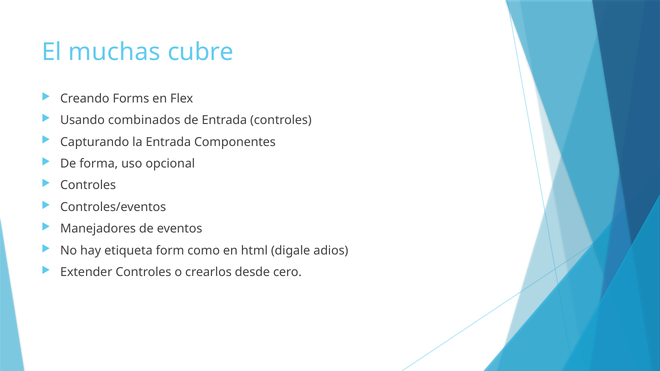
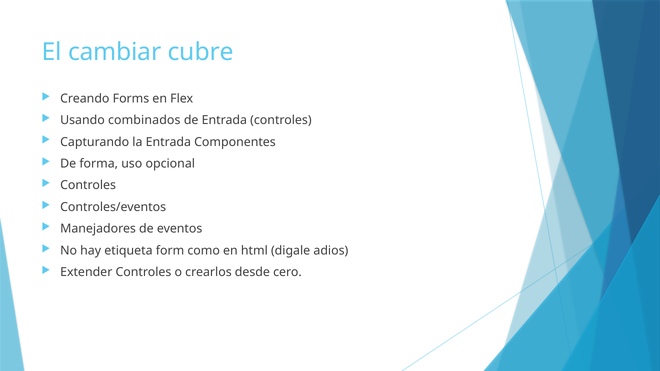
muchas: muchas -> cambiar
